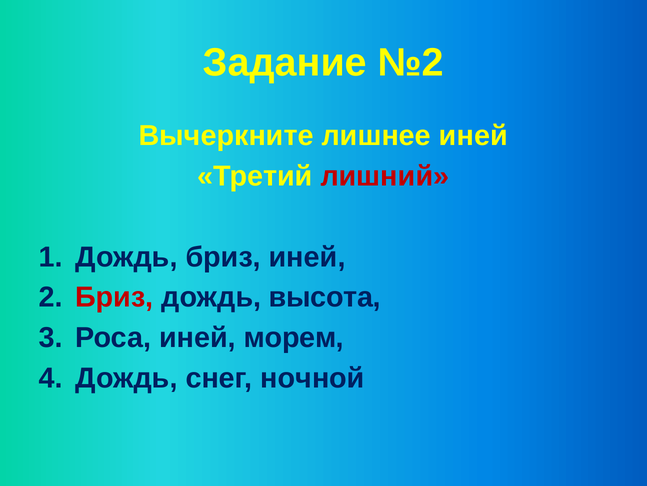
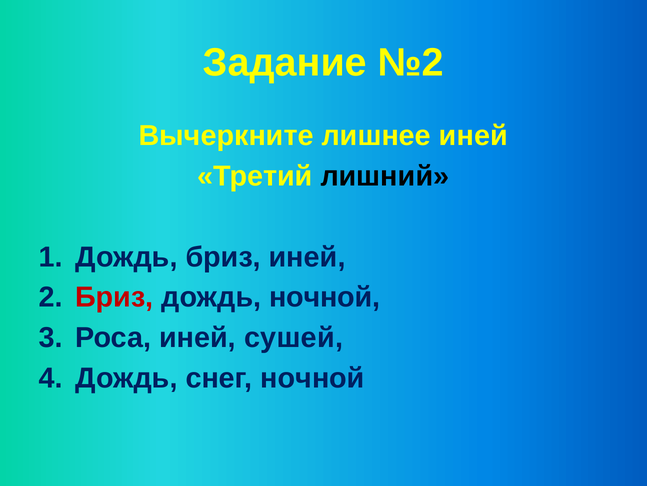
лишний colour: red -> black
дождь высота: высота -> ночной
морем: морем -> сушей
